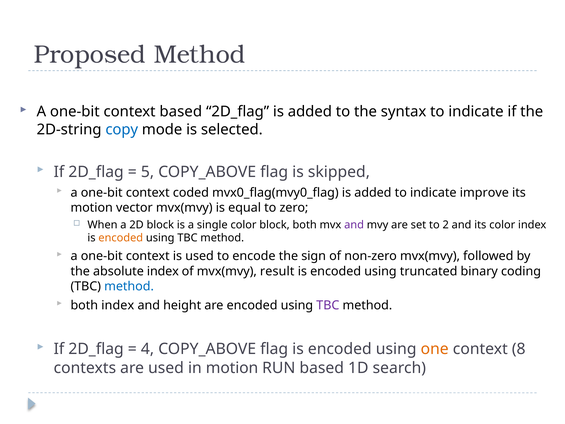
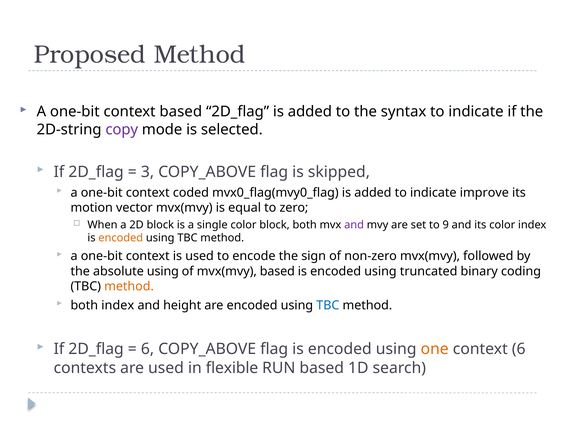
copy colour: blue -> purple
5: 5 -> 3
2: 2 -> 9
absolute index: index -> using
mvx(mvy result: result -> based
method at (129, 286) colour: blue -> orange
TBC at (328, 305) colour: purple -> blue
4 at (147, 349): 4 -> 6
context 8: 8 -> 6
in motion: motion -> flexible
